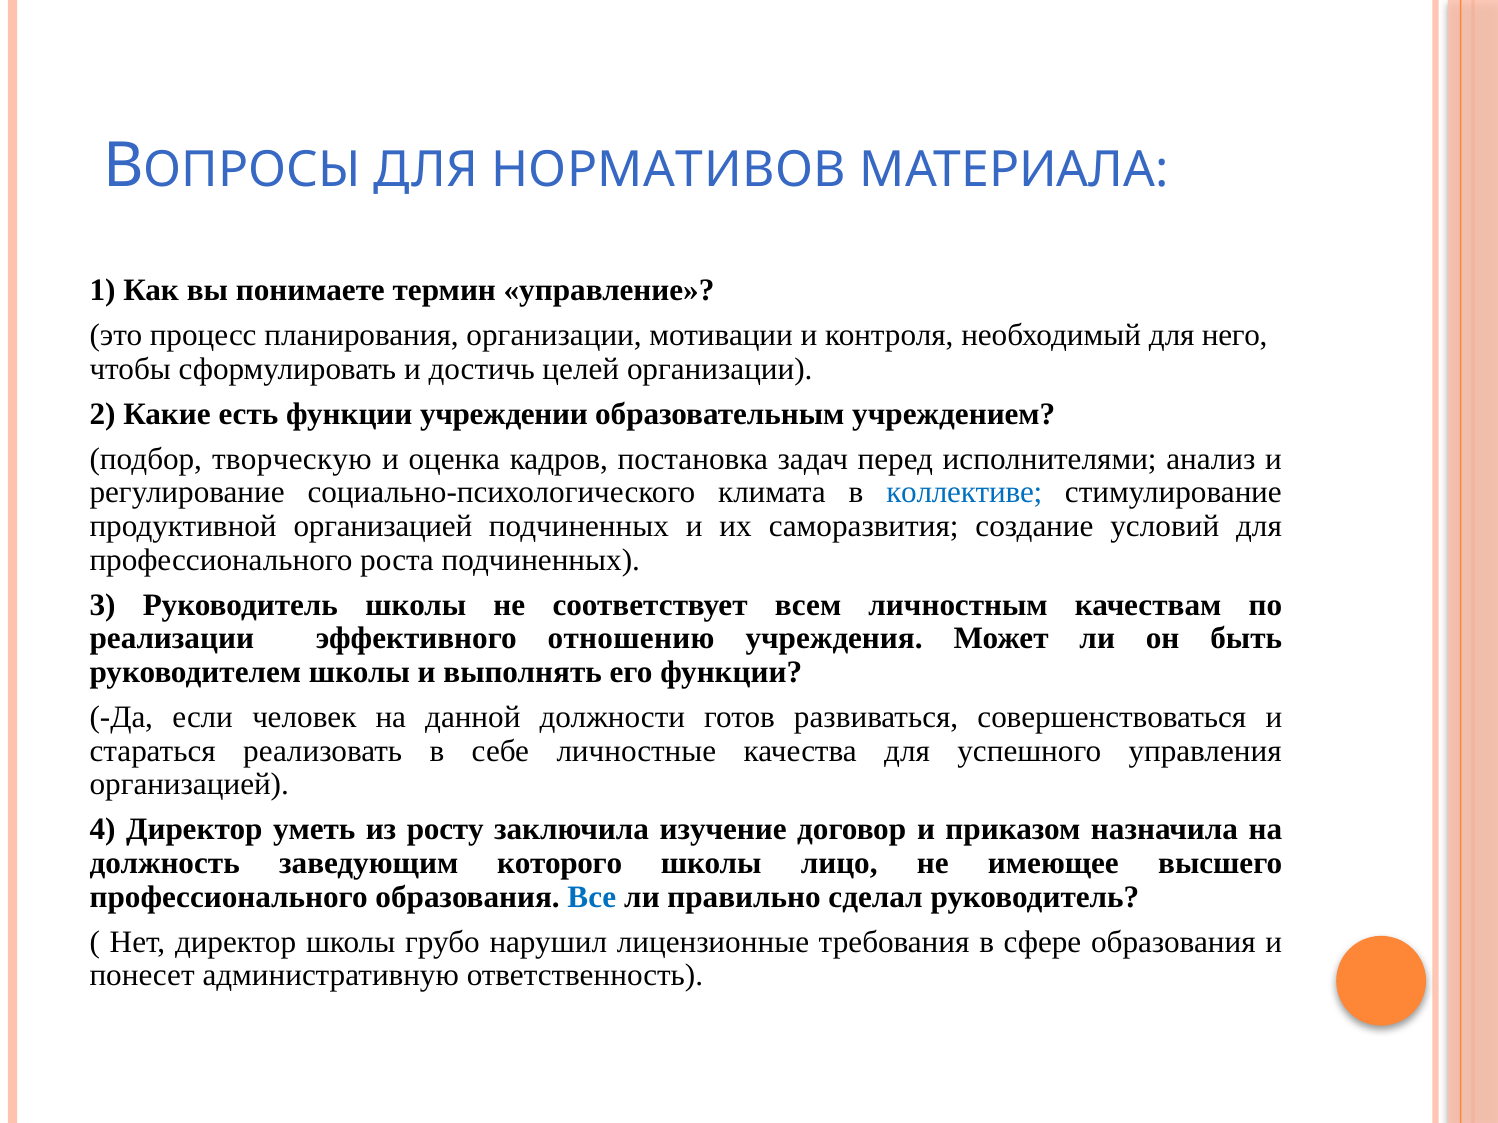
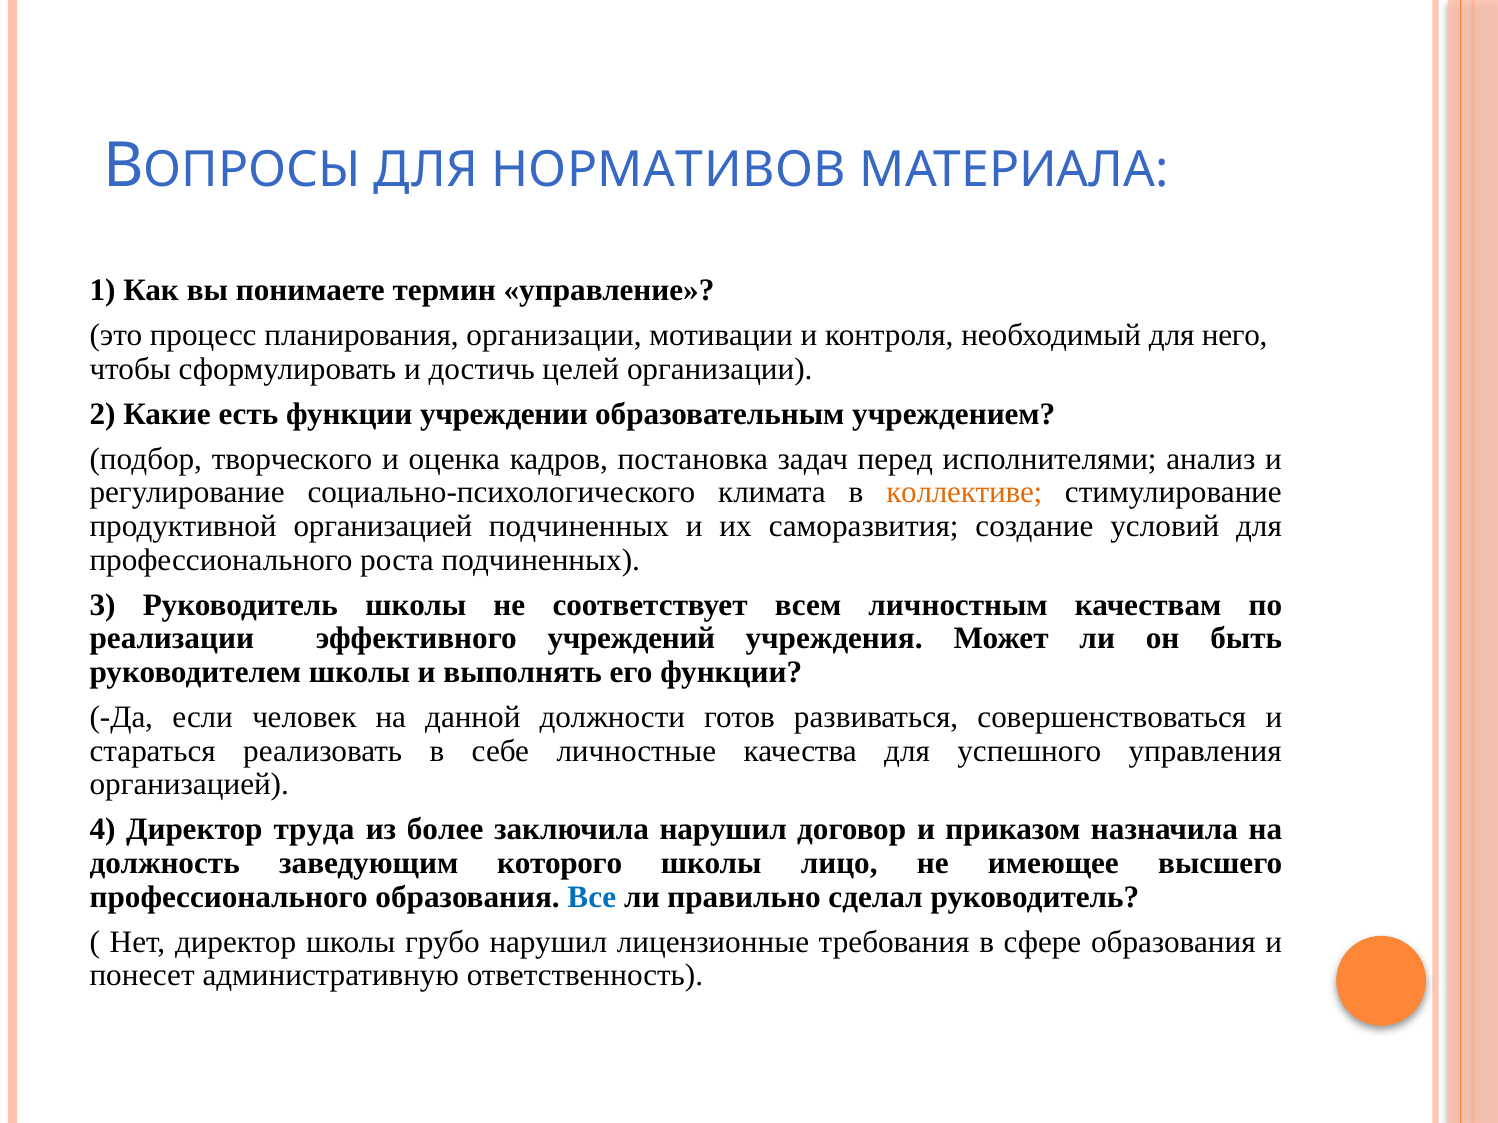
творческую: творческую -> творческого
коллективе colour: blue -> orange
отношению: отношению -> учреждений
уметь: уметь -> труда
росту: росту -> более
заключила изучение: изучение -> нарушил
